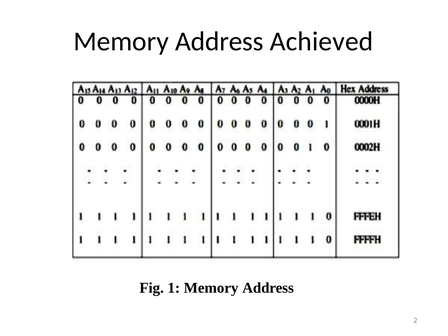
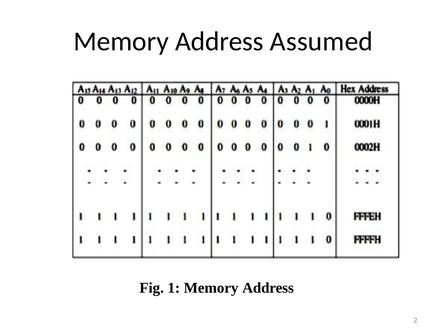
Achieved: Achieved -> Assumed
